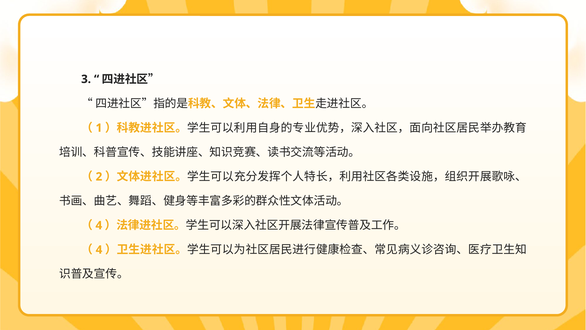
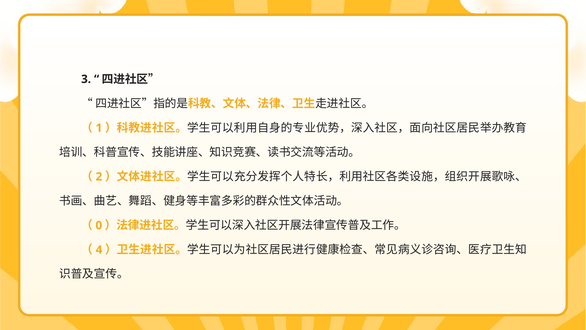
4 at (99, 225): 4 -> 0
